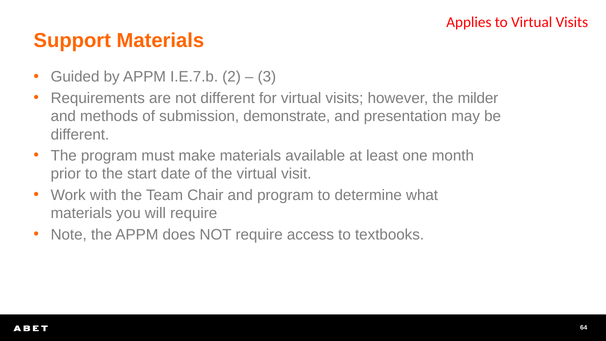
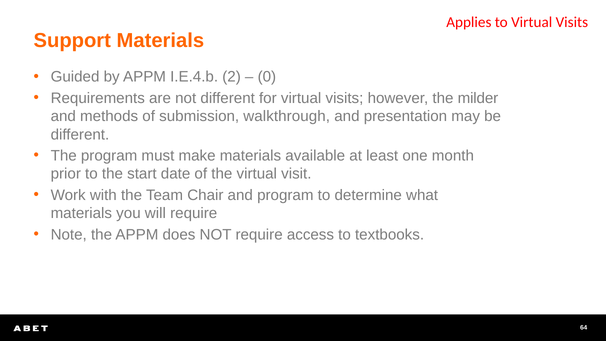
I.E.7.b: I.E.7.b -> I.E.4.b
3: 3 -> 0
demonstrate: demonstrate -> walkthrough
